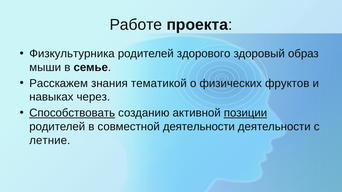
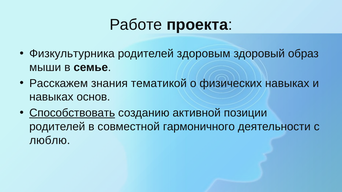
здорового: здорового -> здоровым
физических фруктов: фруктов -> навыках
через: через -> основ
позиции underline: present -> none
совместной деятельности: деятельности -> гармоничного
летние: летние -> люблю
